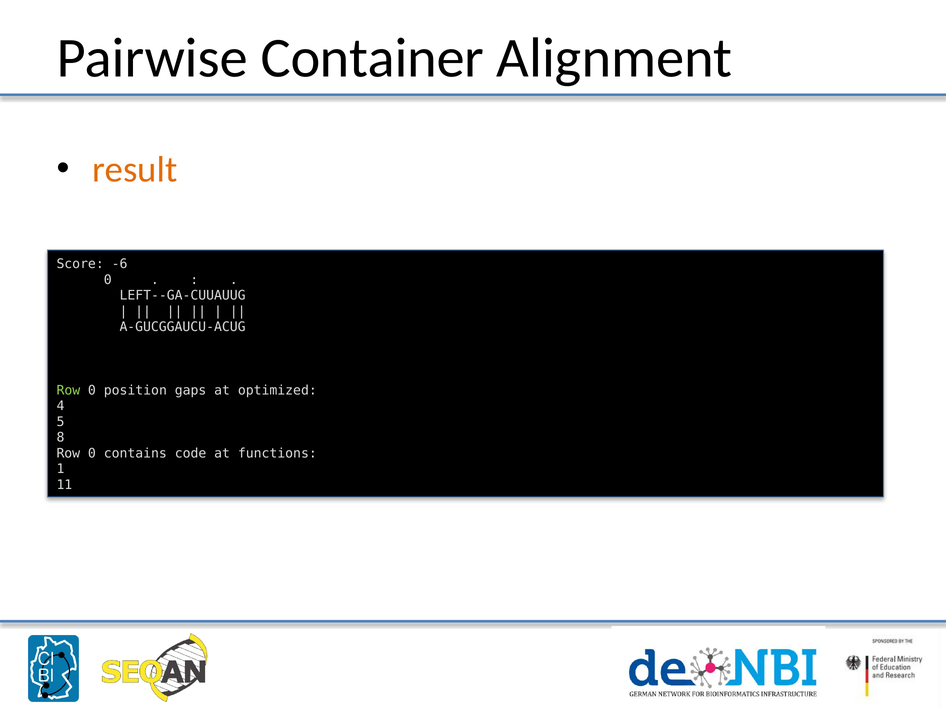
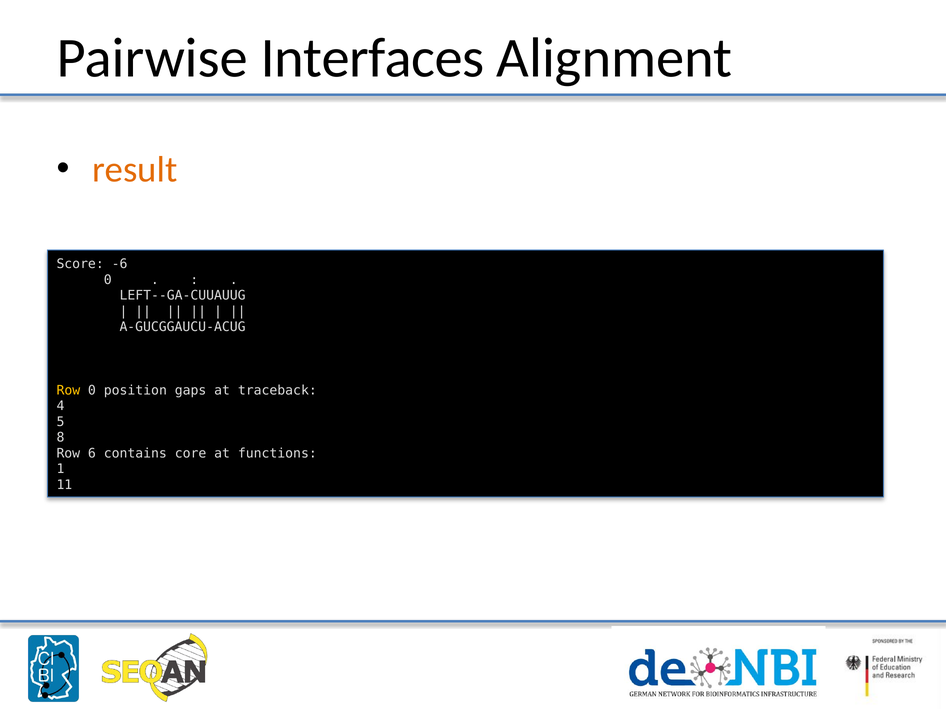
Container: Container -> Interfaces
Row at (68, 390) colour: light green -> yellow
optimized: optimized -> traceback
0 at (92, 454): 0 -> 6
code: code -> core
